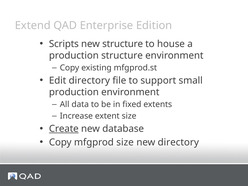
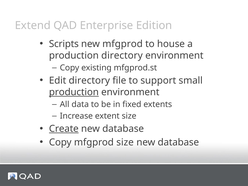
new structure: structure -> mfgprod
production structure: structure -> directory
production at (74, 92) underline: none -> present
directory at (178, 142): directory -> database
